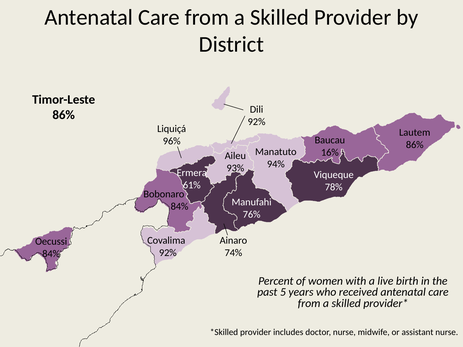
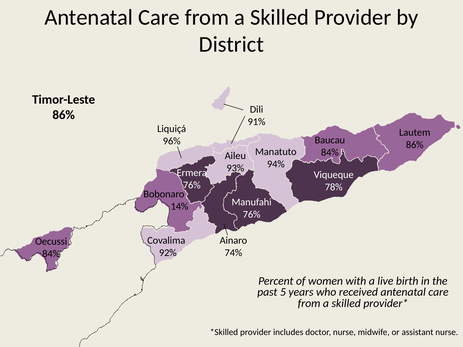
92% at (257, 122): 92% -> 91%
16% at (330, 153): 16% -> 84%
61% at (192, 185): 61% -> 76%
84% at (180, 207): 84% -> 14%
